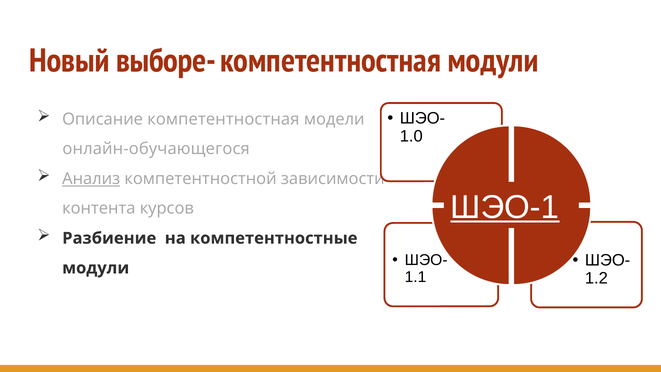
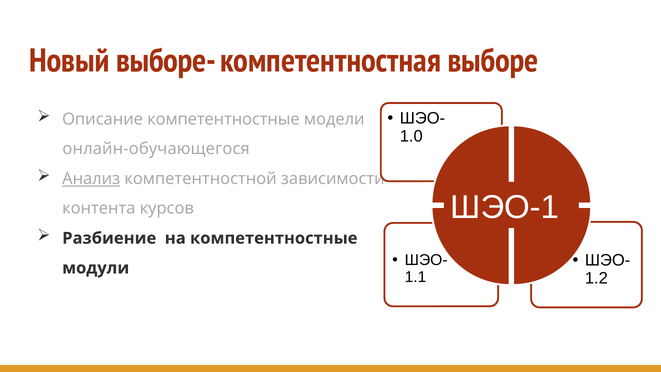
компетентностная модули: модули -> выборе
Описание компетентностная: компетентностная -> компетентностные
ШЭО-1 underline: present -> none
